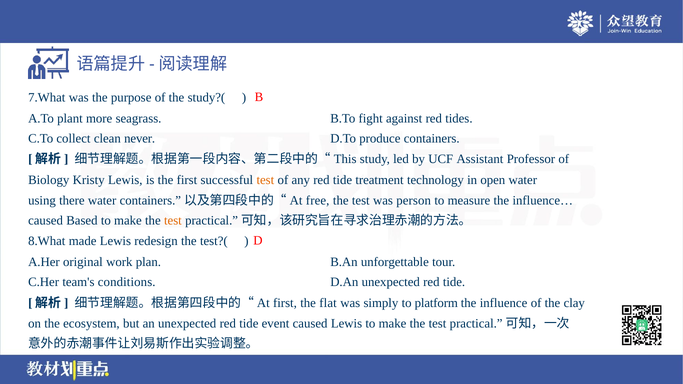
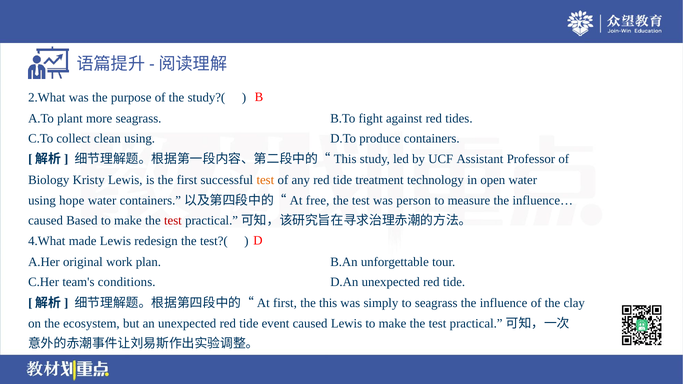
7.What: 7.What -> 2.What
clean never: never -> using
there: there -> hope
test at (173, 220) colour: orange -> red
8.What: 8.What -> 4.What
flat: flat -> this
to platform: platform -> seagrass
